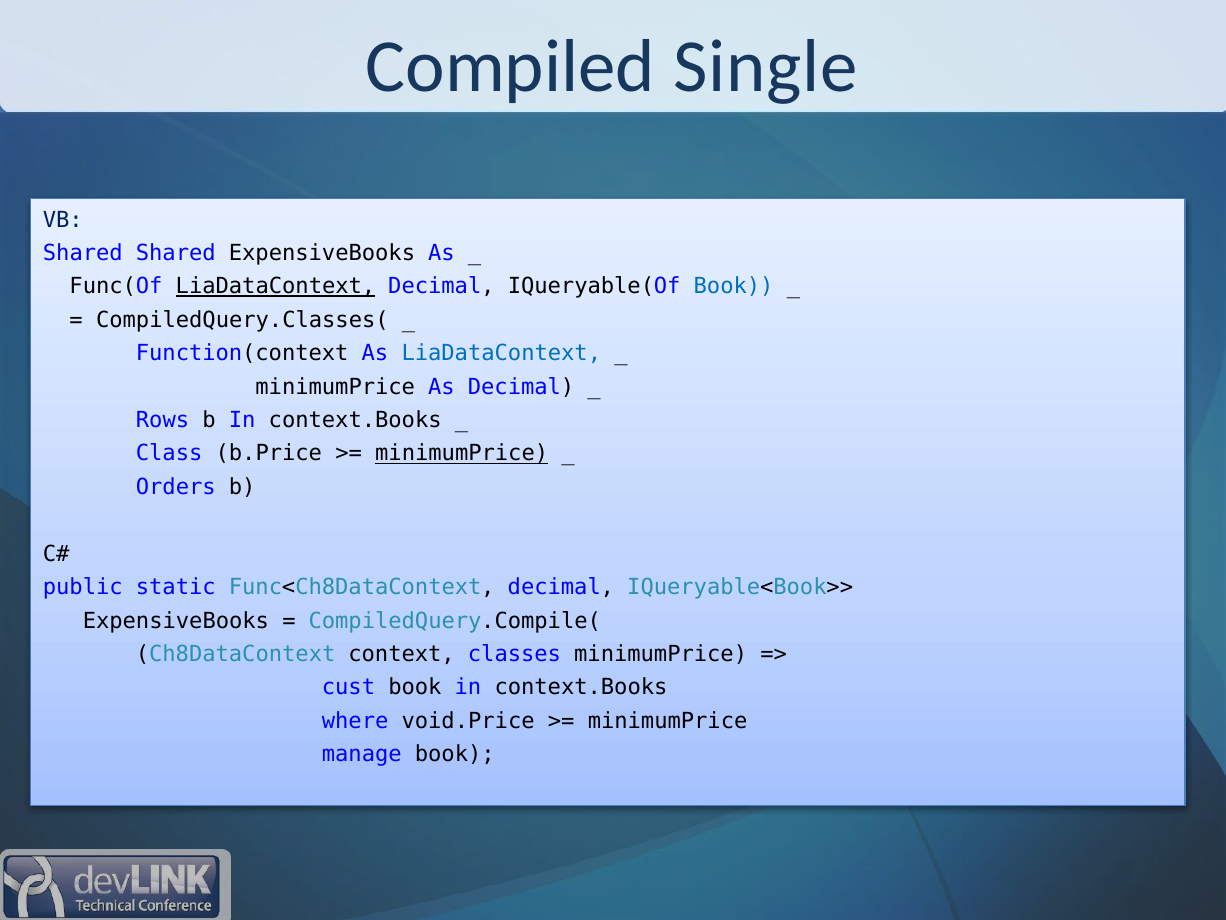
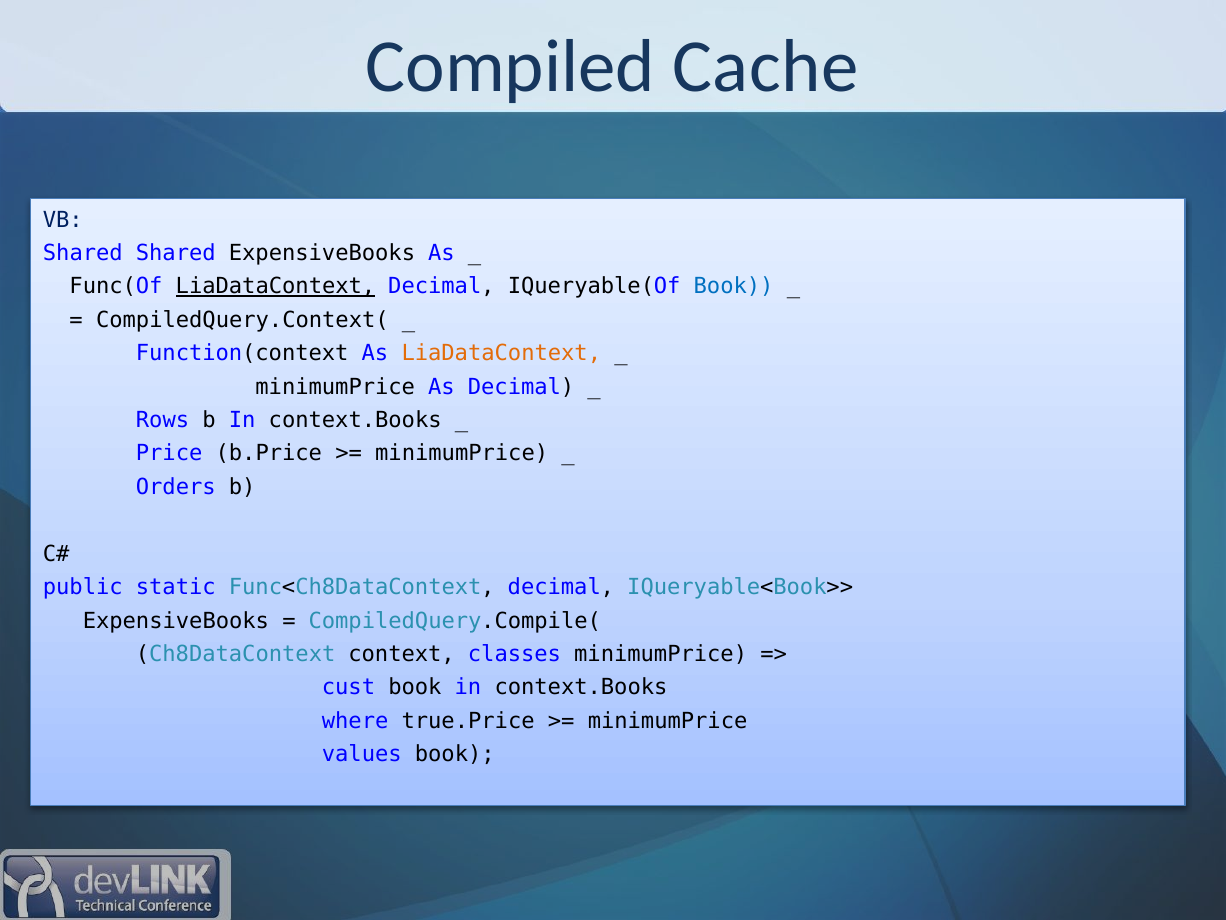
Single: Single -> Cache
CompiledQuery.Classes(: CompiledQuery.Classes( -> CompiledQuery.Context(
LiaDataContext at (501, 353) colour: blue -> orange
Class: Class -> Price
minimumPrice at (462, 453) underline: present -> none
void.Price: void.Price -> true.Price
manage: manage -> values
